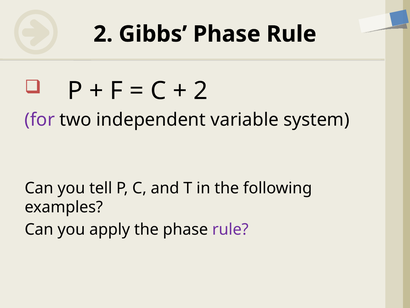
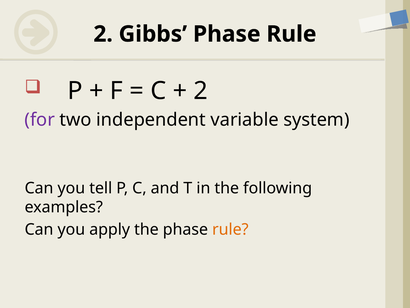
rule at (230, 229) colour: purple -> orange
